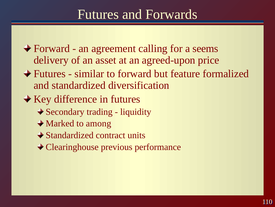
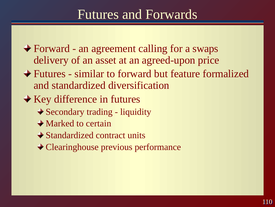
seems: seems -> swaps
among: among -> certain
